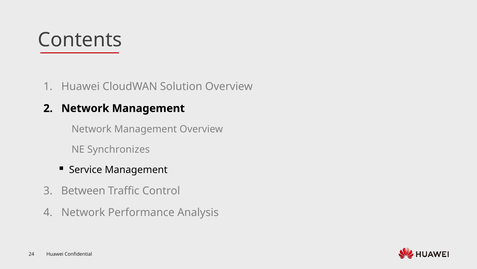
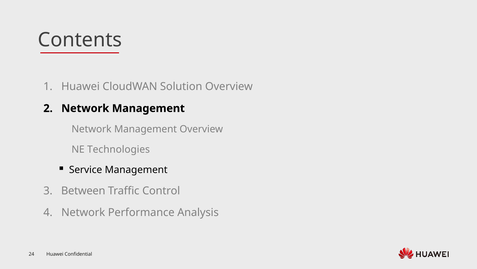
Synchronizes: Synchronizes -> Technologies
